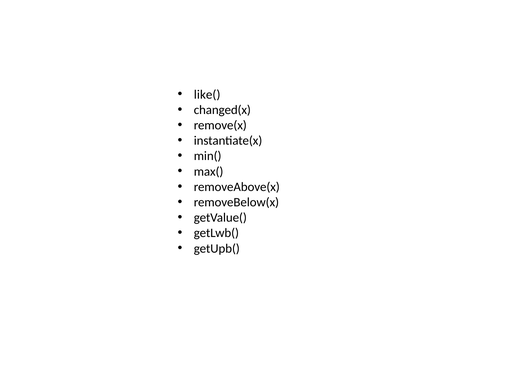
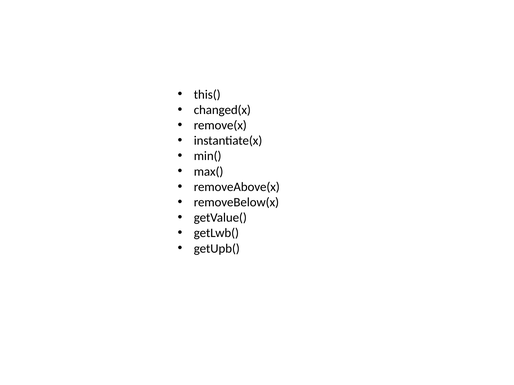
like(: like( -> this(
